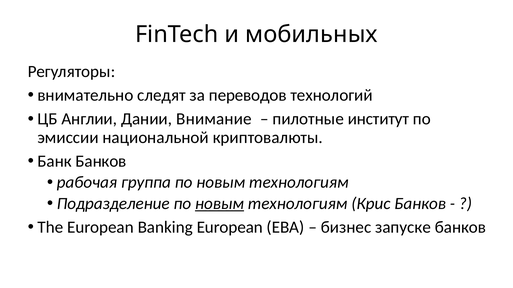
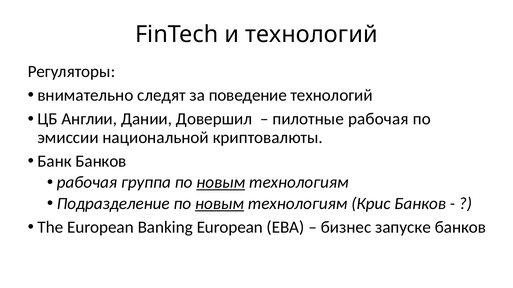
и мобильных: мобильных -> технологий
переводов: переводов -> поведение
Внимание: Внимание -> Довершил
пилотные институт: институт -> рабочая
новым at (221, 183) underline: none -> present
